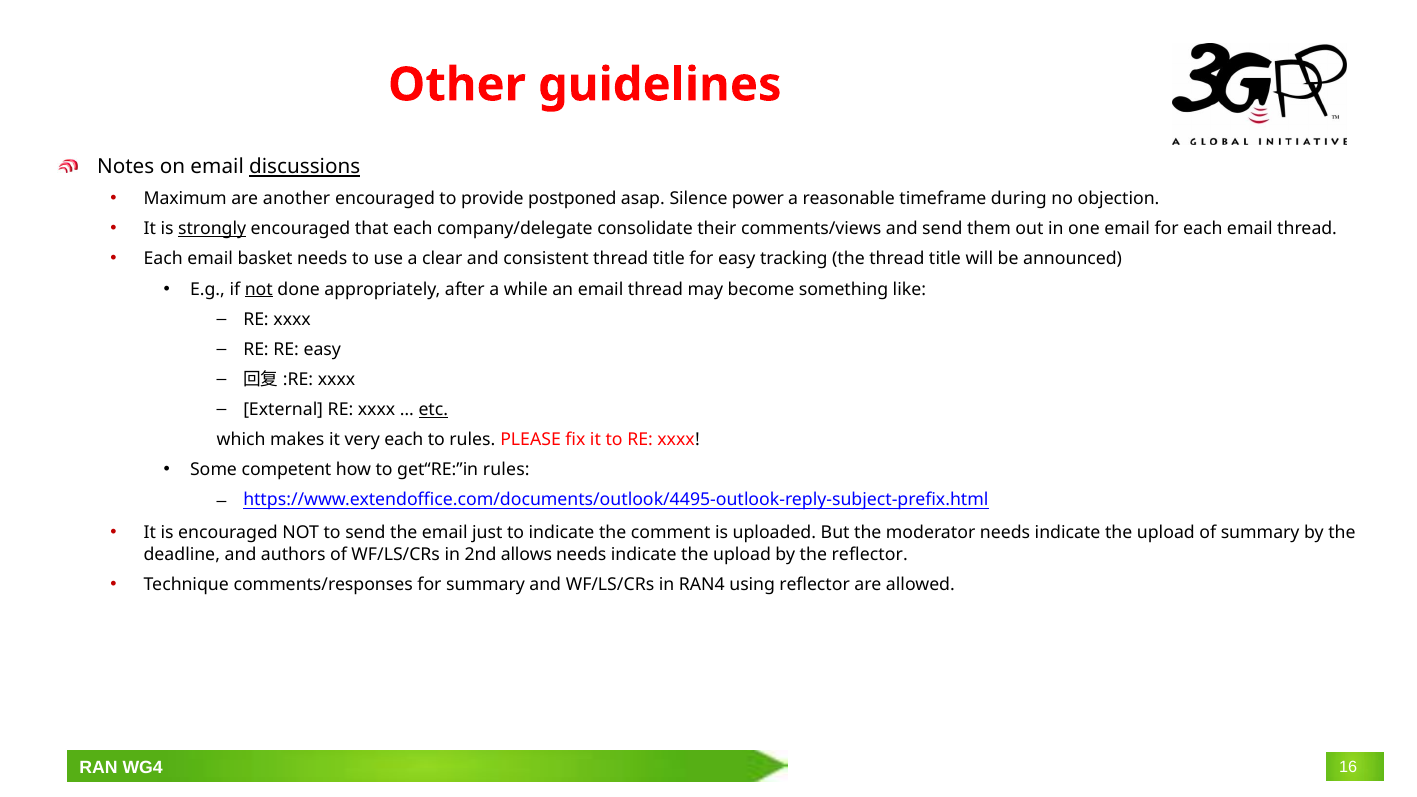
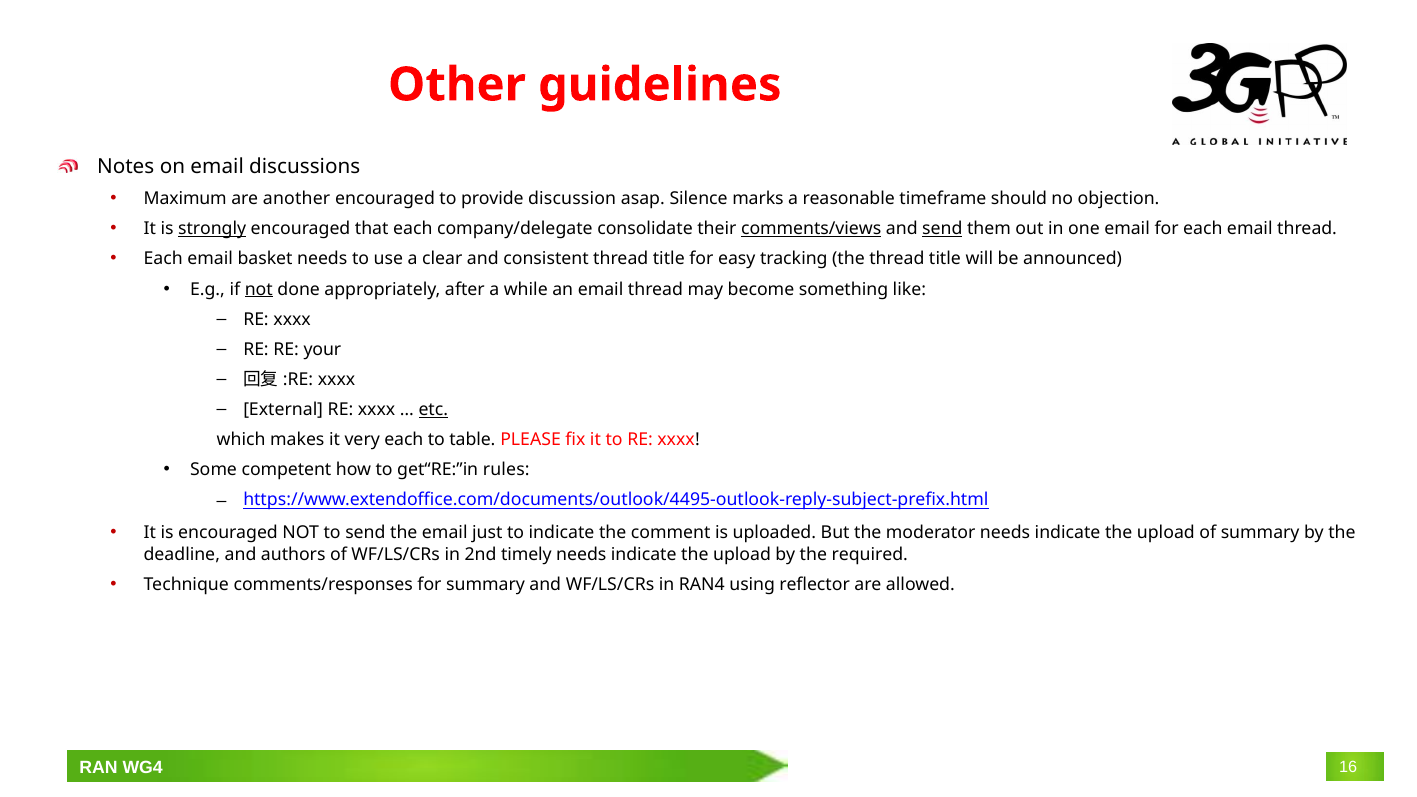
discussions underline: present -> none
postponed: postponed -> discussion
power: power -> marks
during: during -> should
comments/views underline: none -> present
send at (942, 229) underline: none -> present
RE easy: easy -> your
to rules: rules -> table
allows: allows -> timely
the reflector: reflector -> required
